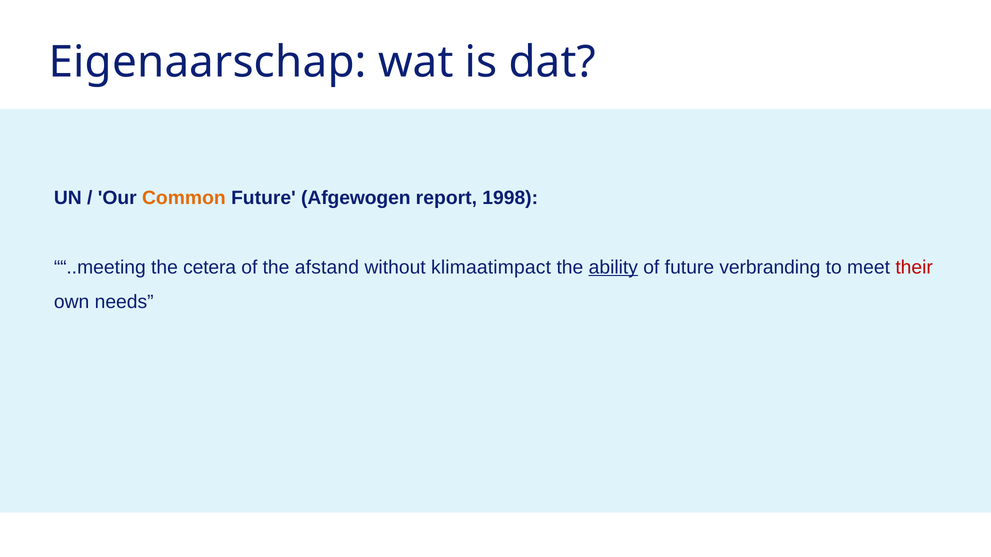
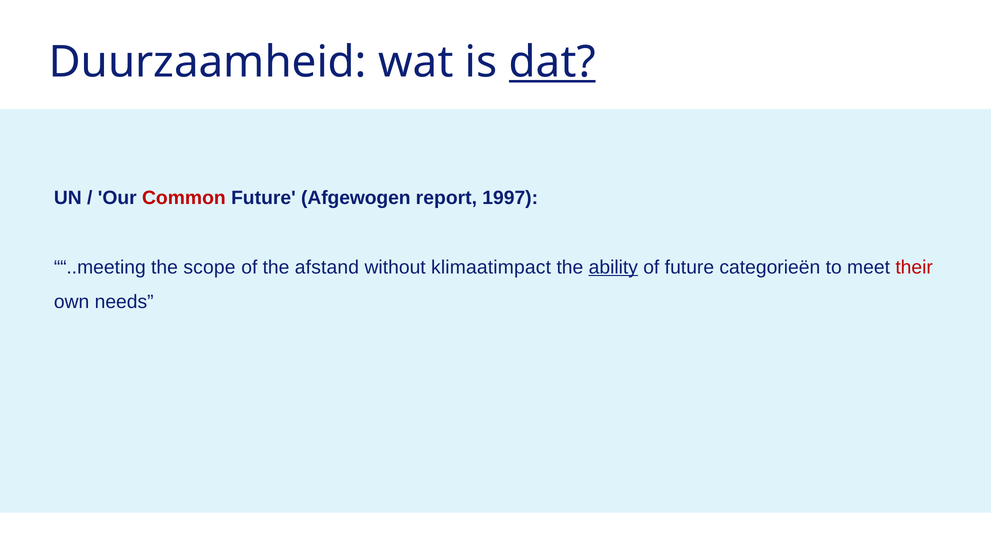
Eigenaarschap: Eigenaarschap -> Duurzaamheid
dat underline: none -> present
Common colour: orange -> red
1998: 1998 -> 1997
cetera: cetera -> scope
verbranding: verbranding -> categorieën
